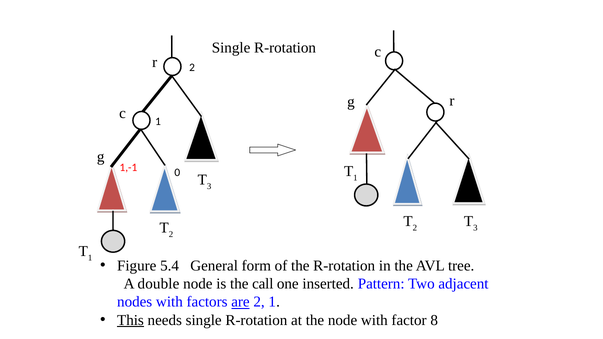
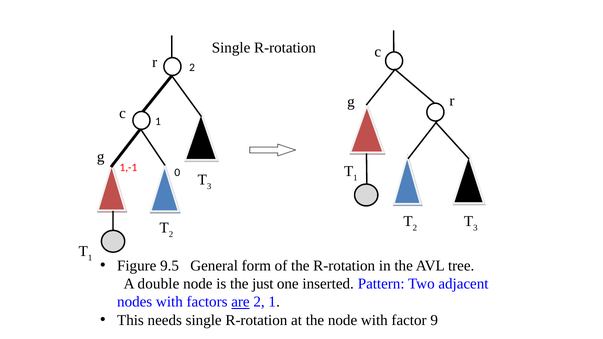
5.4: 5.4 -> 9.5
call: call -> just
This underline: present -> none
8: 8 -> 9
